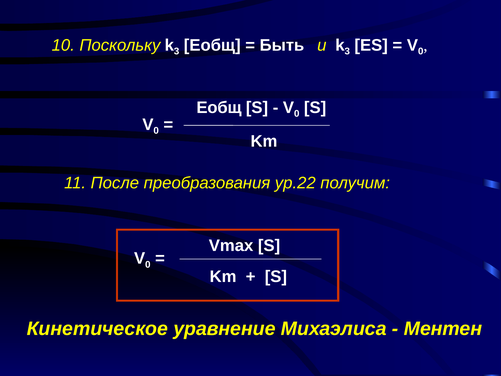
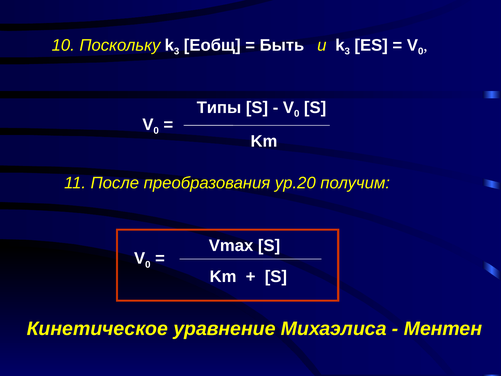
Eобщ at (219, 108): Eобщ -> Типы
ур.22: ур.22 -> ур.20
